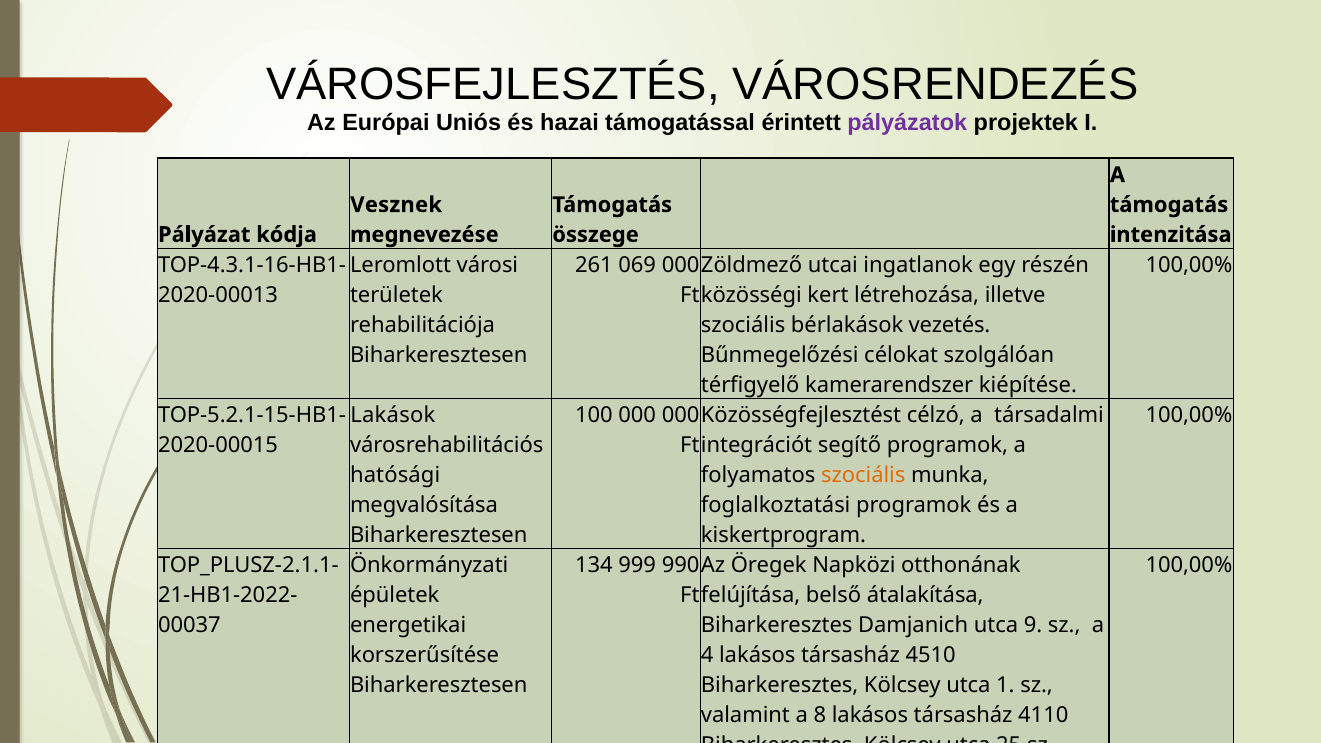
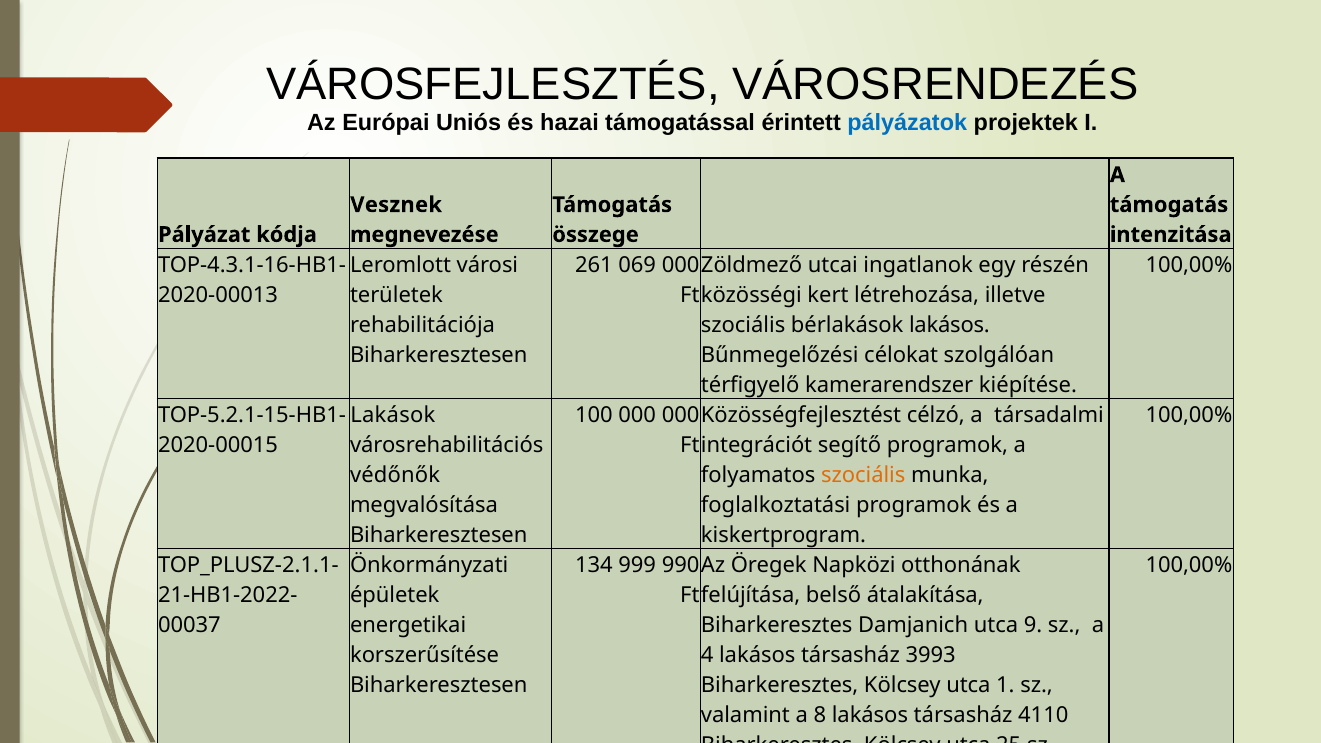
pályázatok colour: purple -> blue
bérlakások vezetés: vezetés -> lakásos
hatósági: hatósági -> védőnők
4510: 4510 -> 3993
